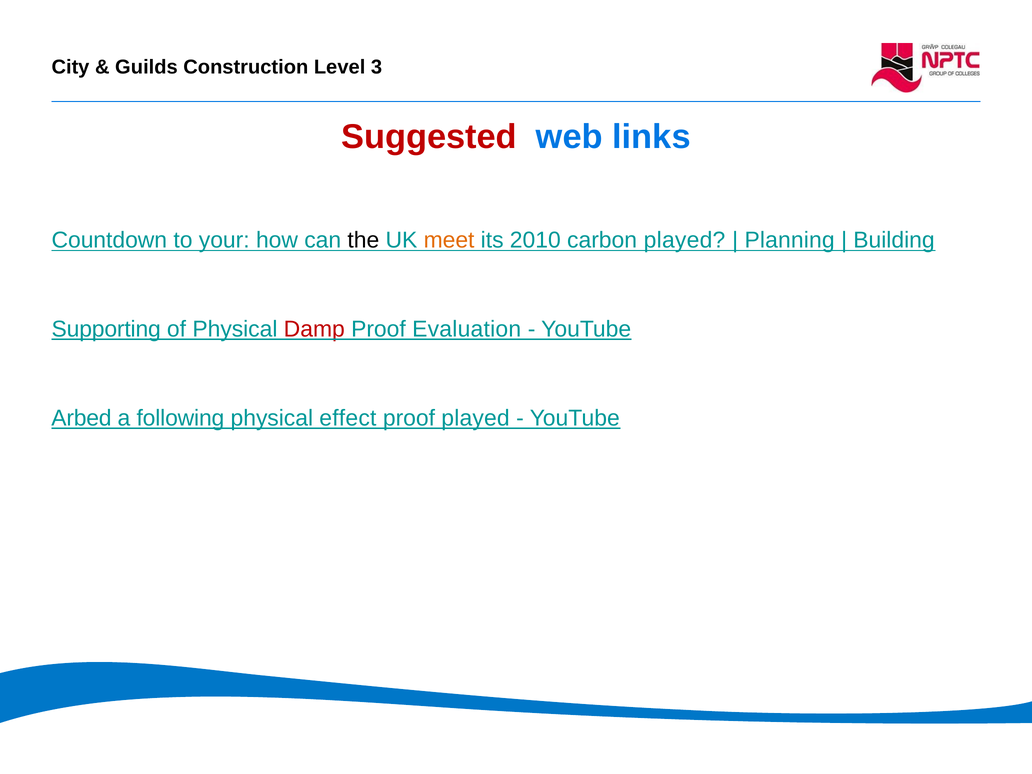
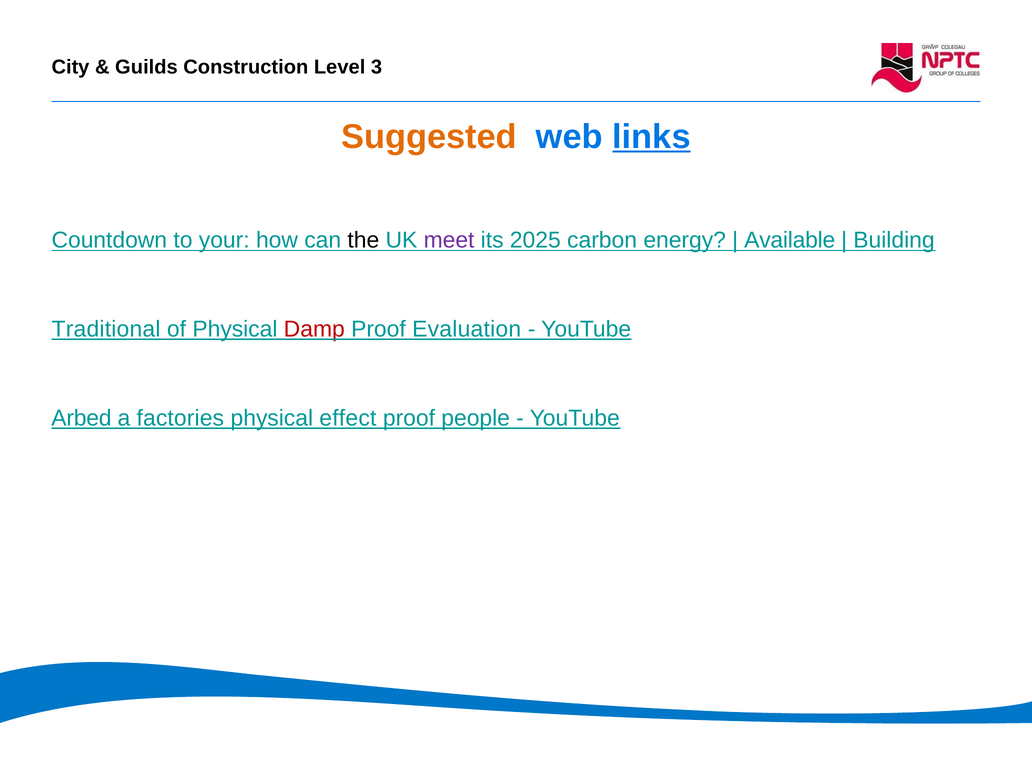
Suggested colour: red -> orange
links underline: none -> present
meet colour: orange -> purple
2010: 2010 -> 2025
carbon played: played -> energy
Planning: Planning -> Available
Supporting: Supporting -> Traditional
following: following -> factories
proof played: played -> people
